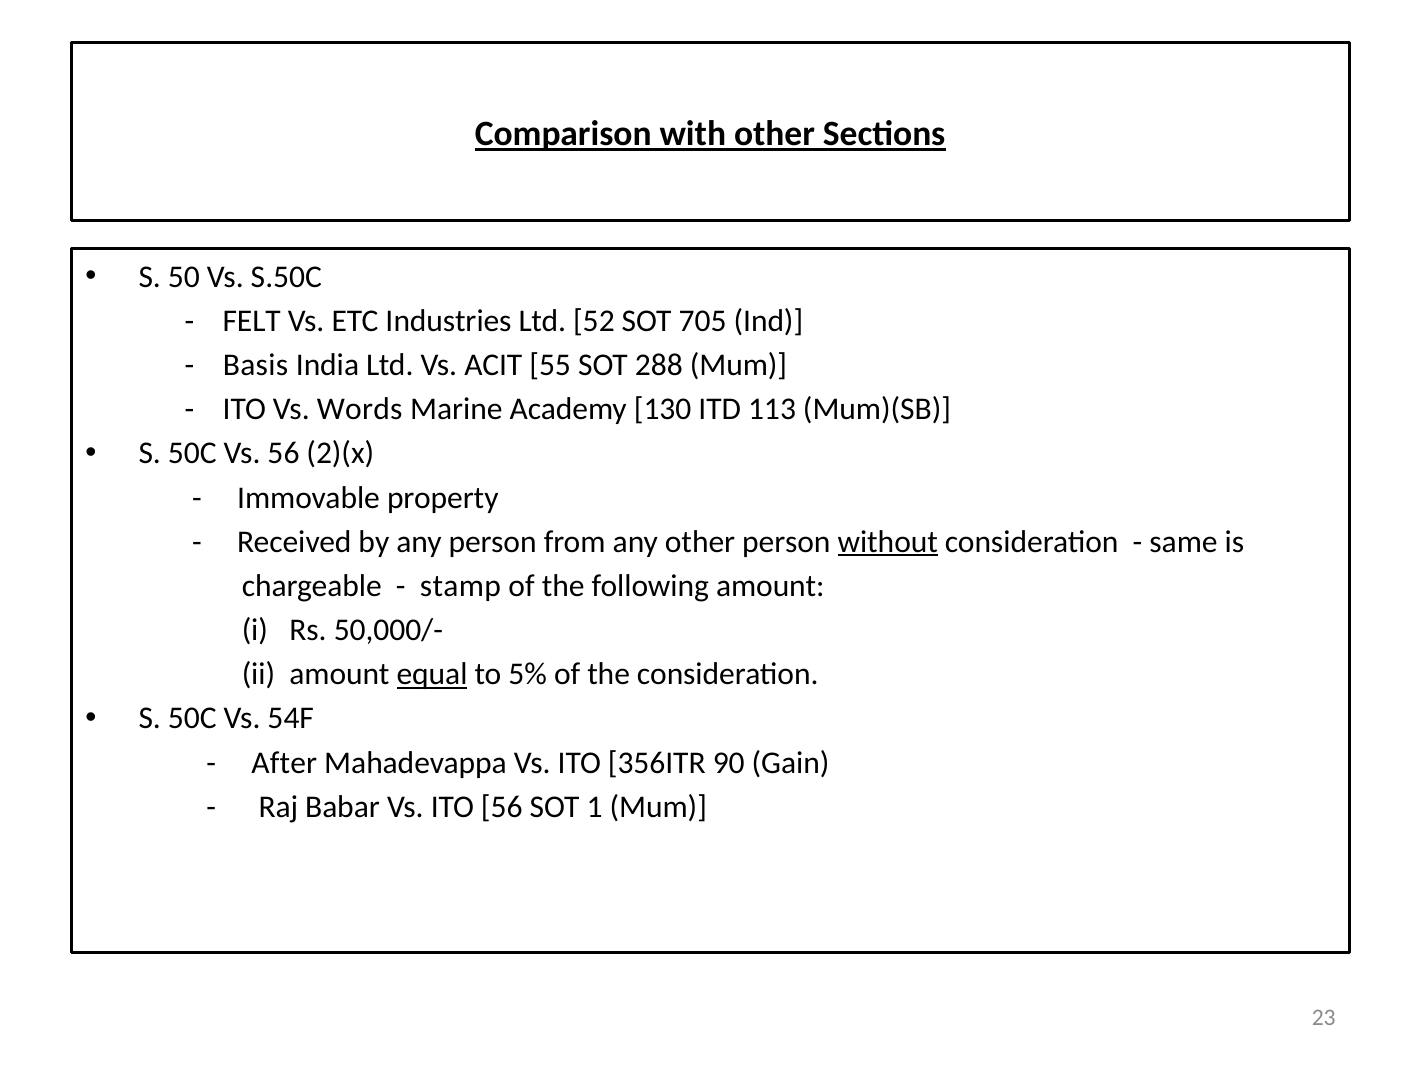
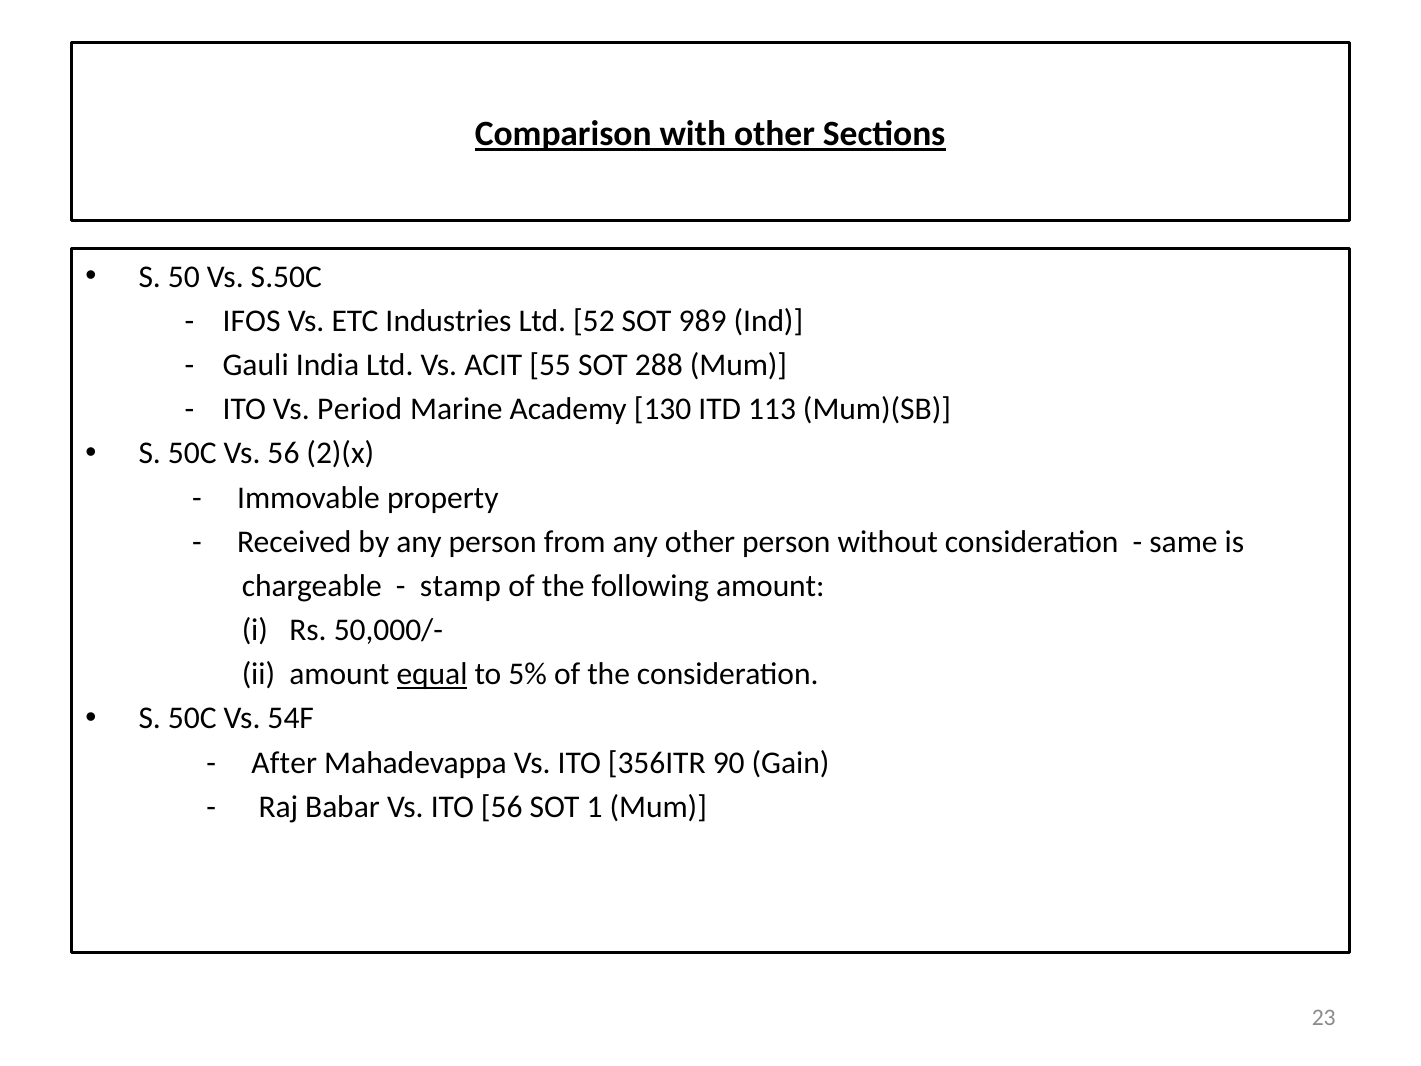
FELT: FELT -> IFOS
705: 705 -> 989
Basis: Basis -> Gauli
Words: Words -> Period
without underline: present -> none
